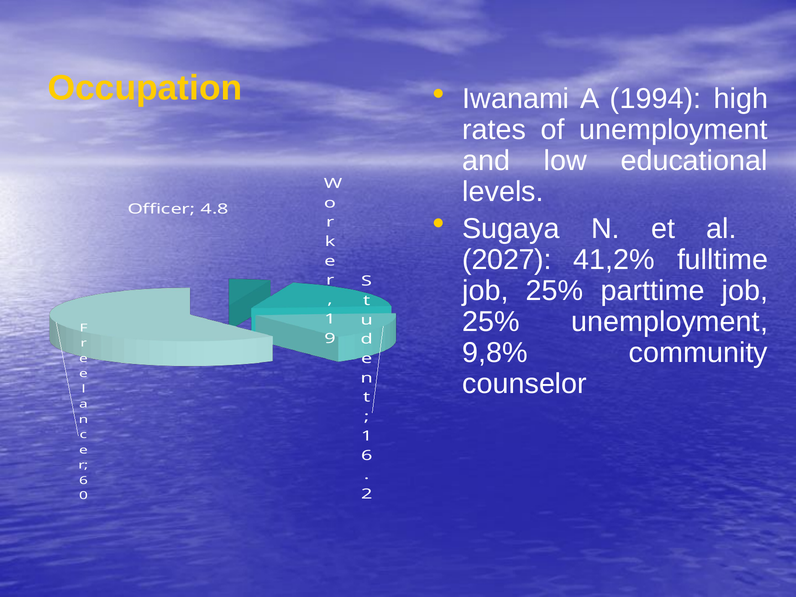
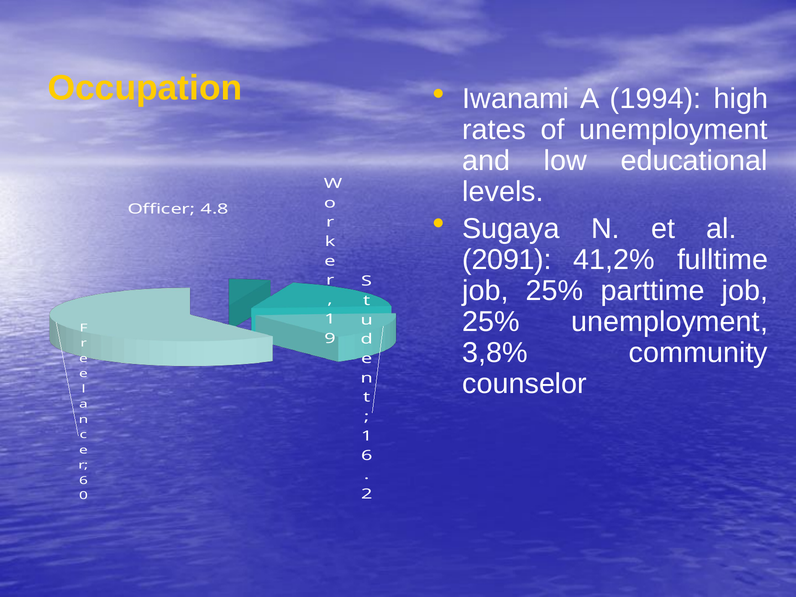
2027: 2027 -> 2091
9,8%: 9,8% -> 3,8%
